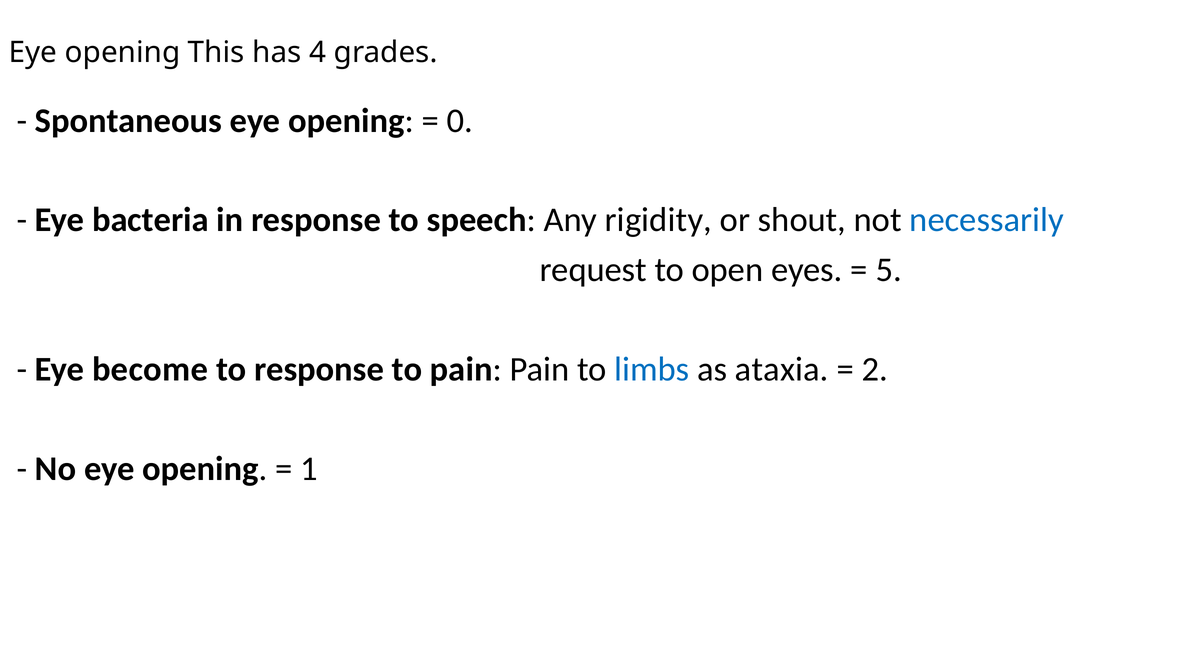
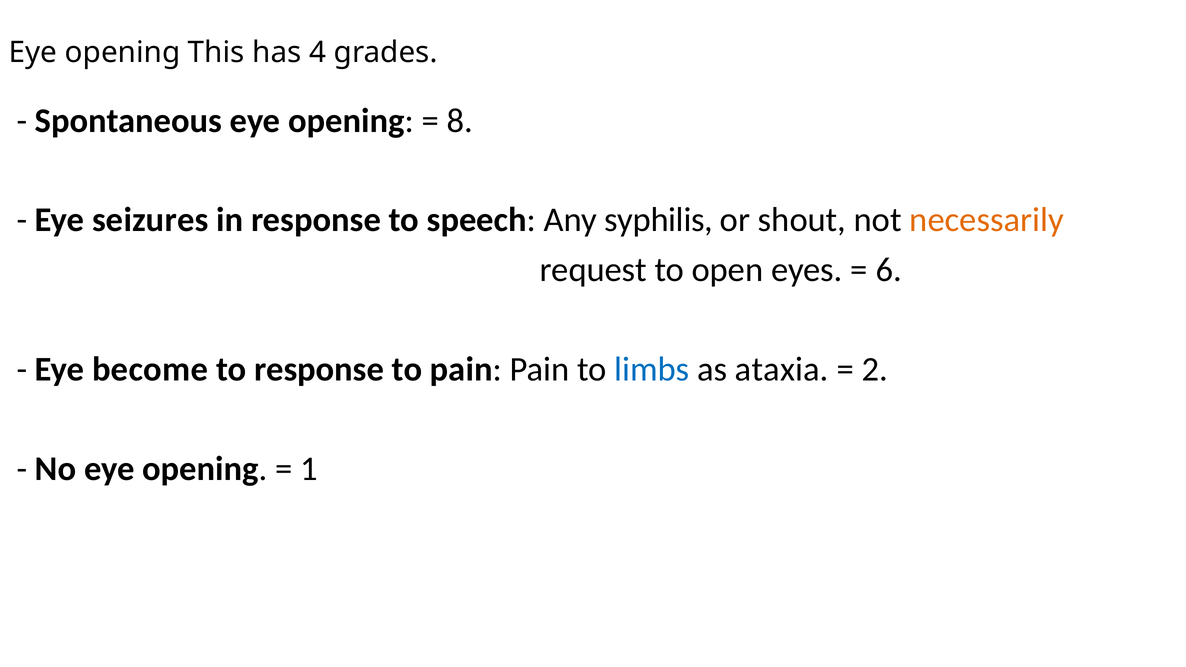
0: 0 -> 8
bacteria: bacteria -> seizures
rigidity: rigidity -> syphilis
necessarily colour: blue -> orange
5: 5 -> 6
